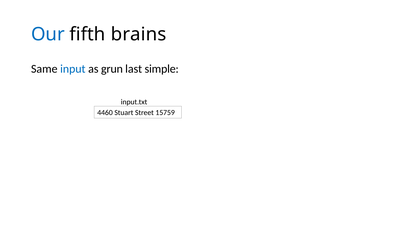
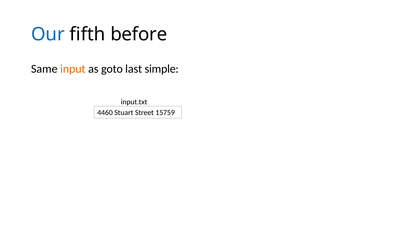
brains: brains -> before
input colour: blue -> orange
grun: grun -> goto
